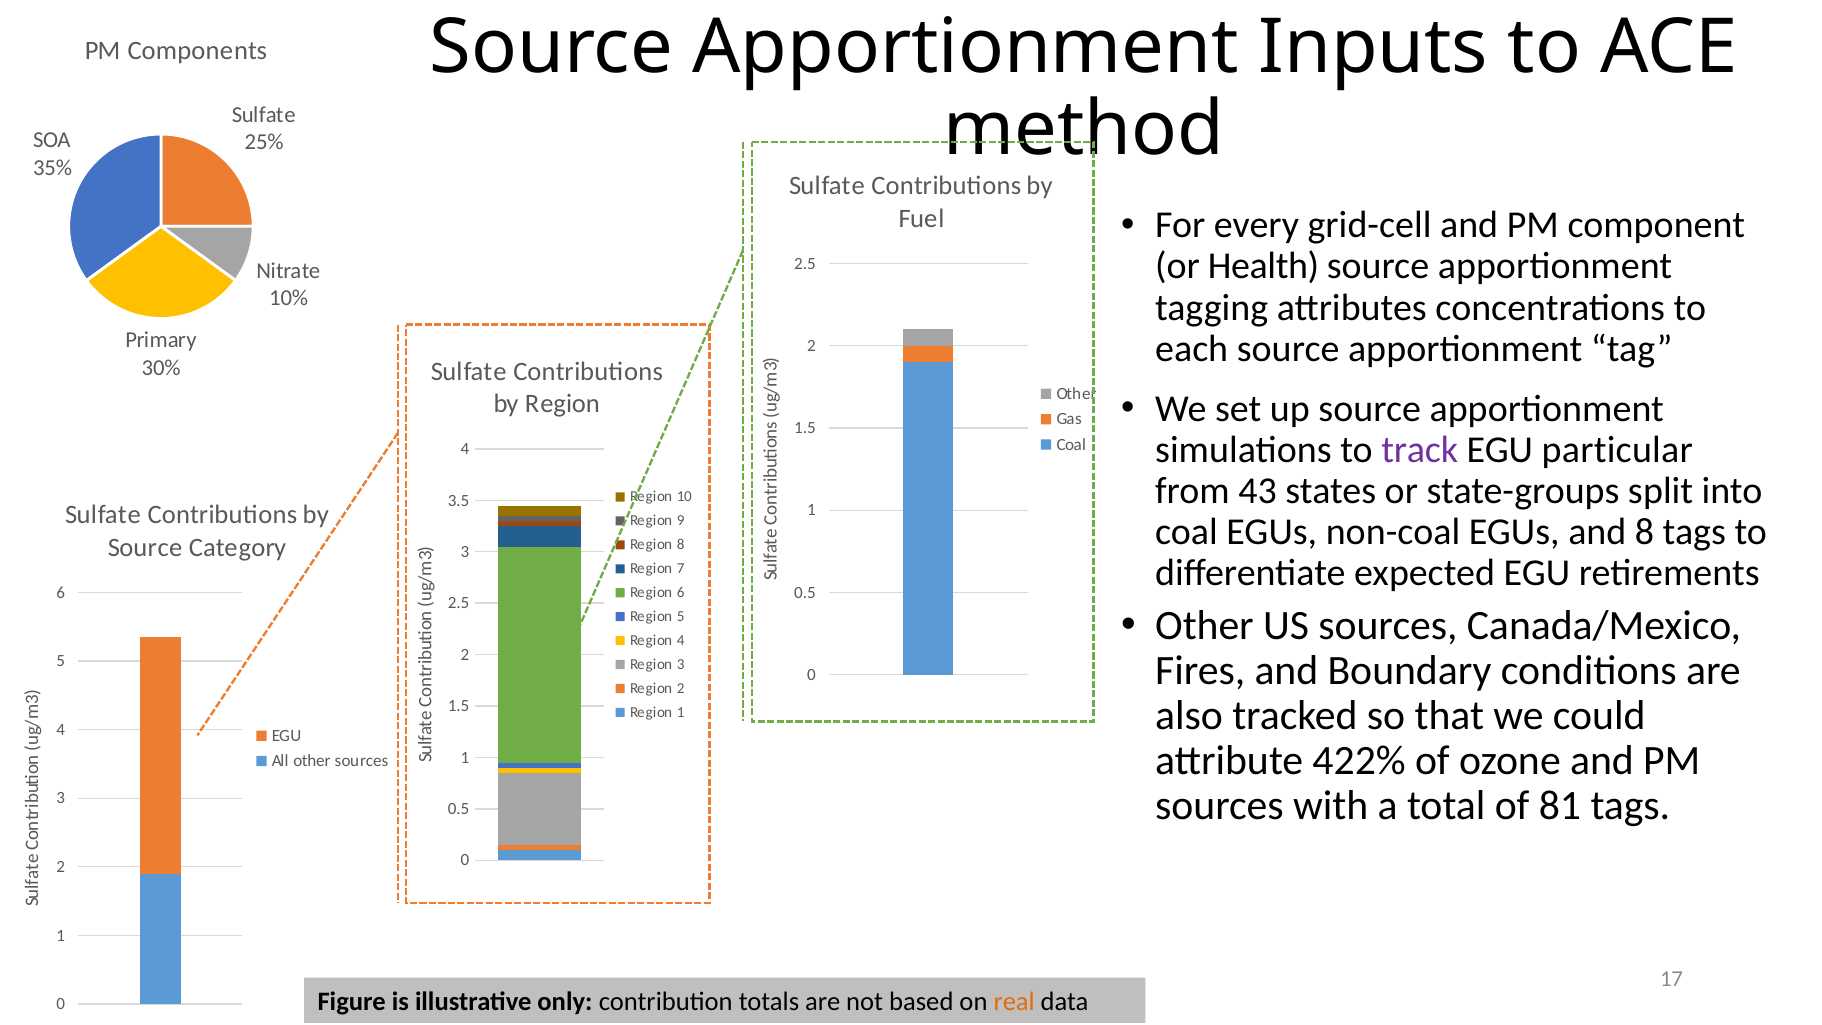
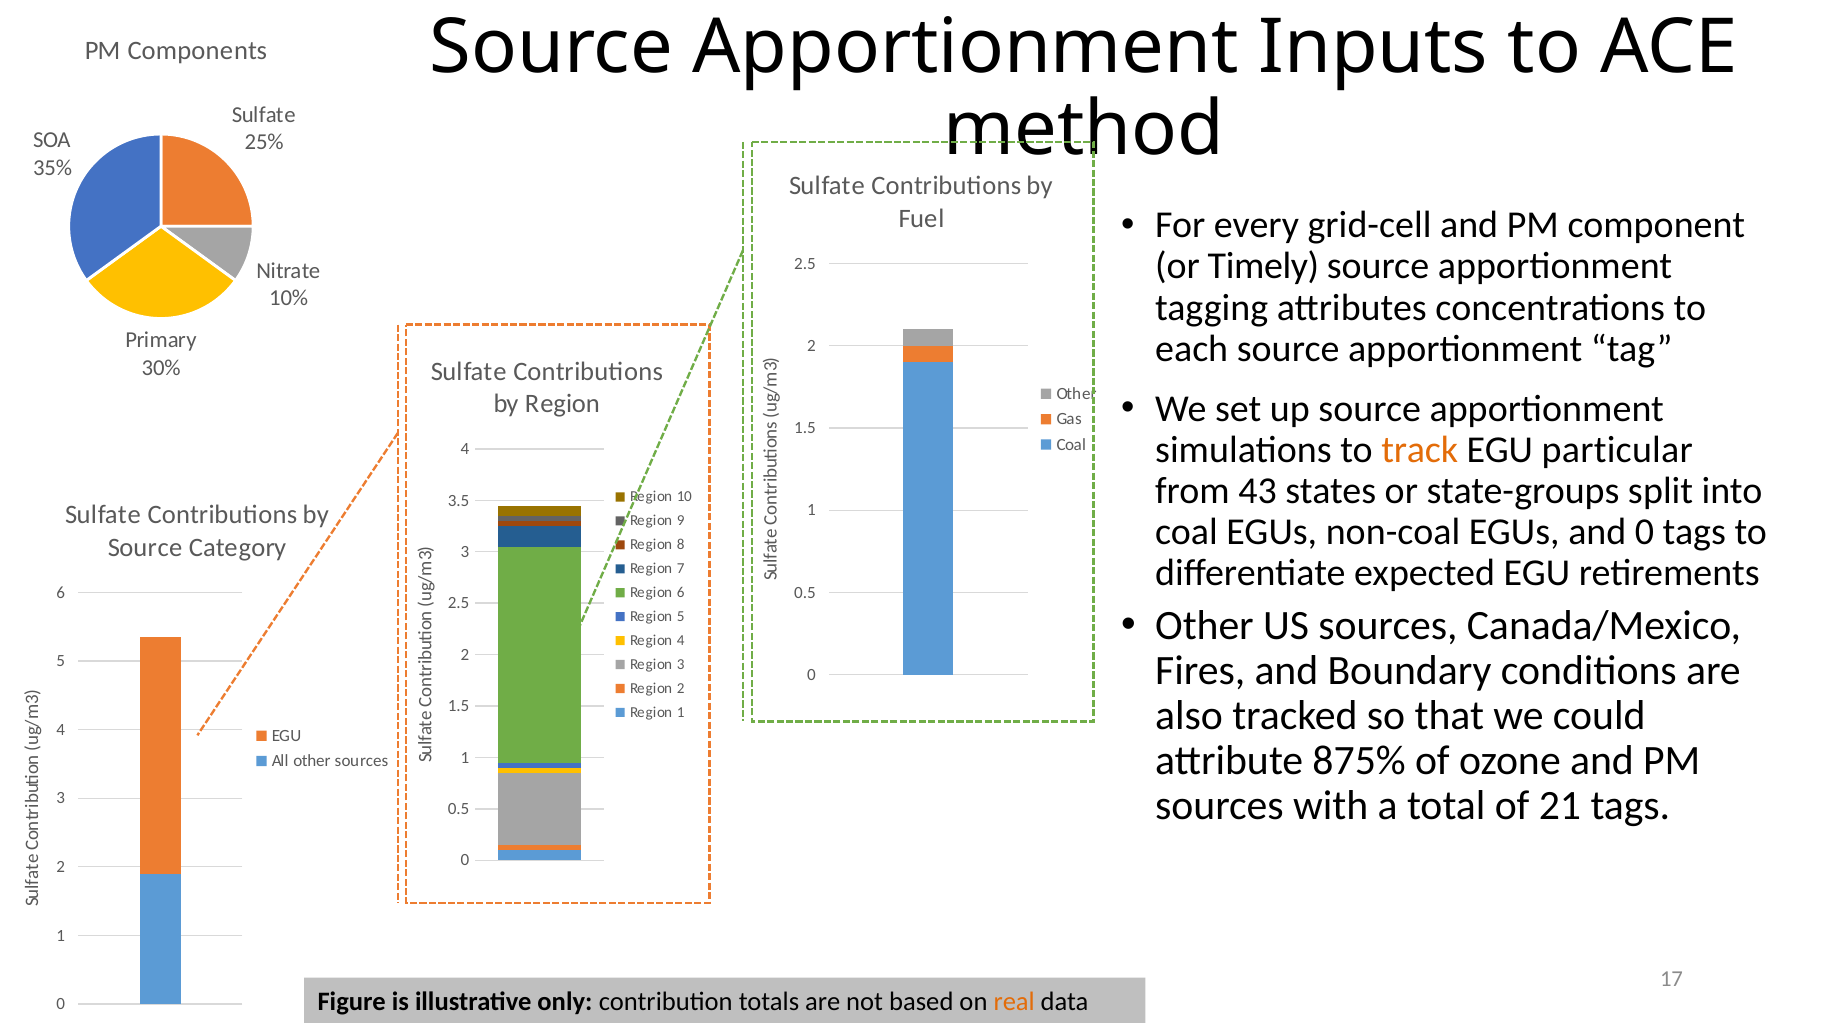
Health: Health -> Timely
track colour: purple -> orange
and 8: 8 -> 0
422%: 422% -> 875%
81: 81 -> 21
